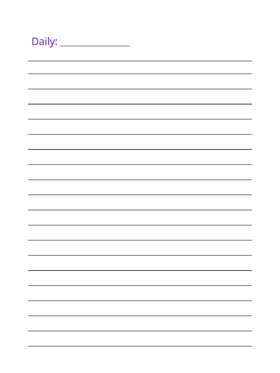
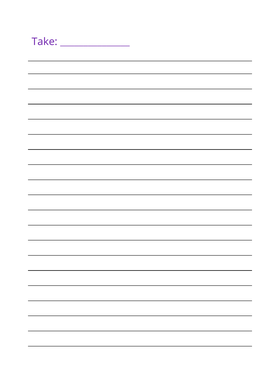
Daily: Daily -> Take
